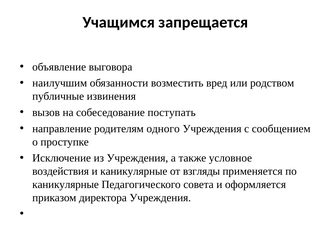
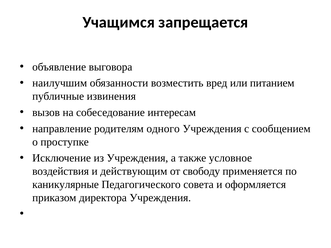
родством: родством -> питанием
поступать: поступать -> интересам
и каникулярные: каникулярные -> действующим
взгляды: взгляды -> свободу
